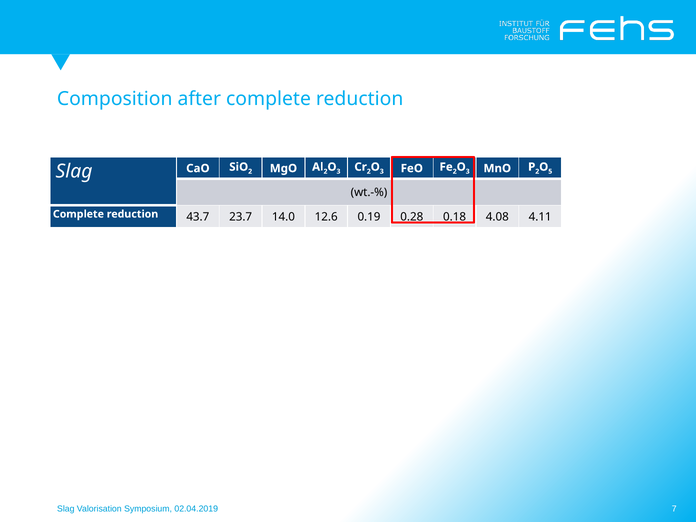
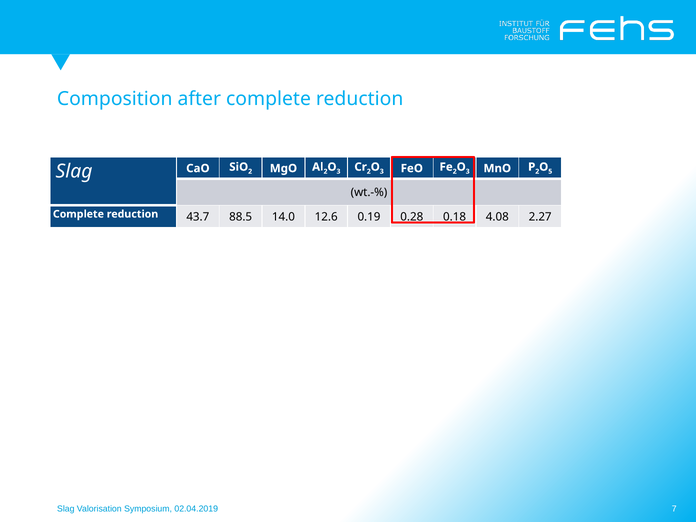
23.7: 23.7 -> 88.5
4.11: 4.11 -> 2.27
